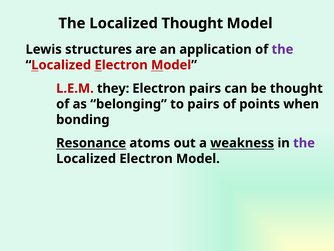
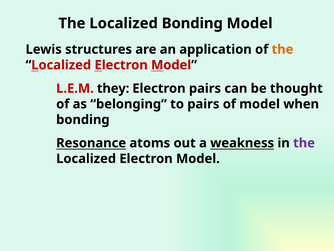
Localized Thought: Thought -> Bonding
the at (282, 49) colour: purple -> orange
of points: points -> model
